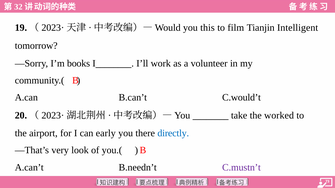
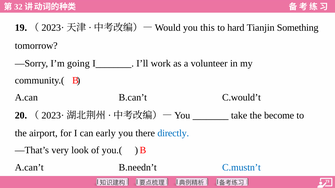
film: film -> hard
Intelligent: Intelligent -> Something
books: books -> going
worked: worked -> become
C.mustn’t colour: purple -> blue
